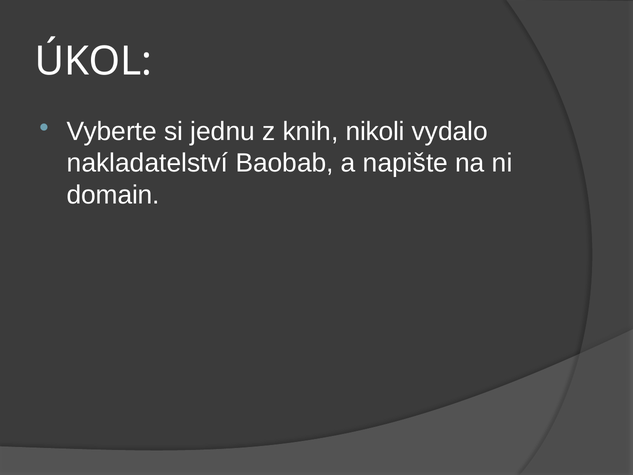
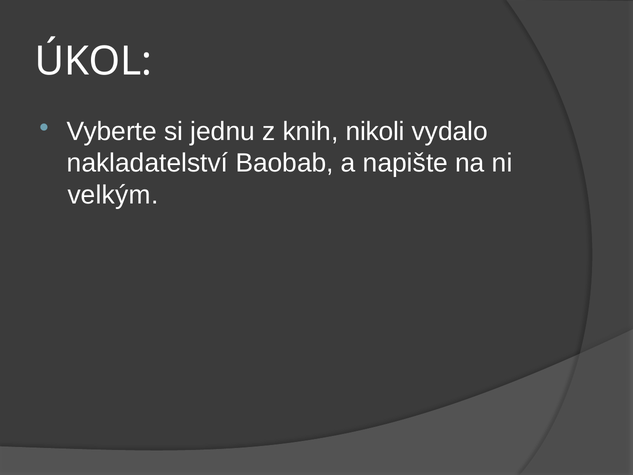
domain: domain -> velkým
